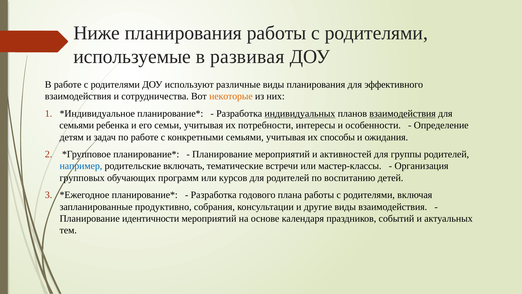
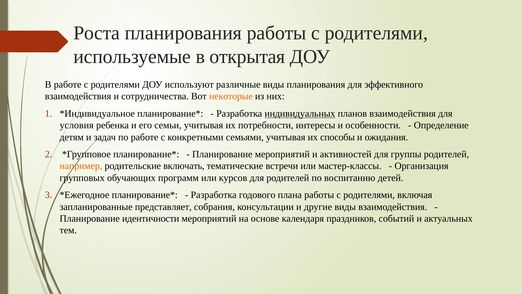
Ниже: Ниже -> Роста
развивая: развивая -> открытая
взаимодействия at (403, 113) underline: present -> none
семьями at (77, 125): семьями -> условия
например colour: blue -> orange
продуктивно: продуктивно -> представляет
